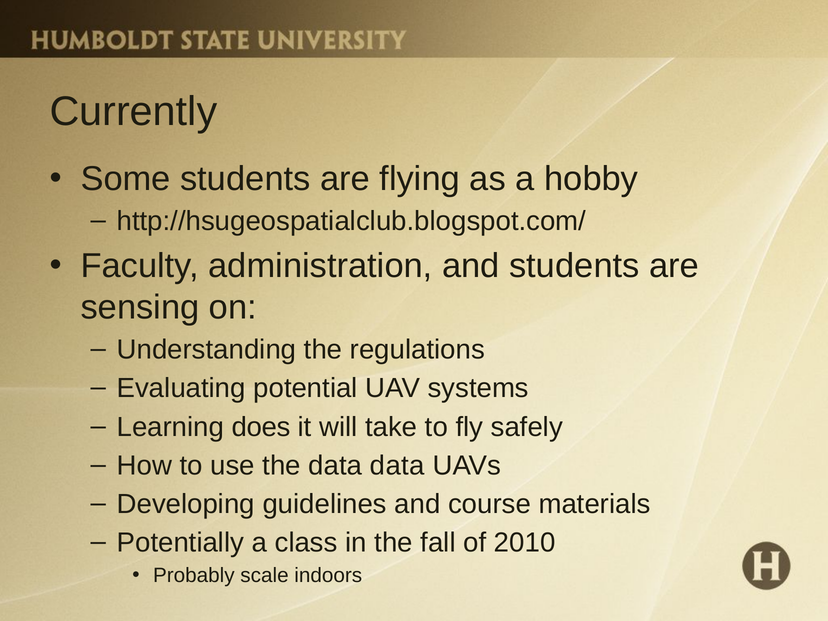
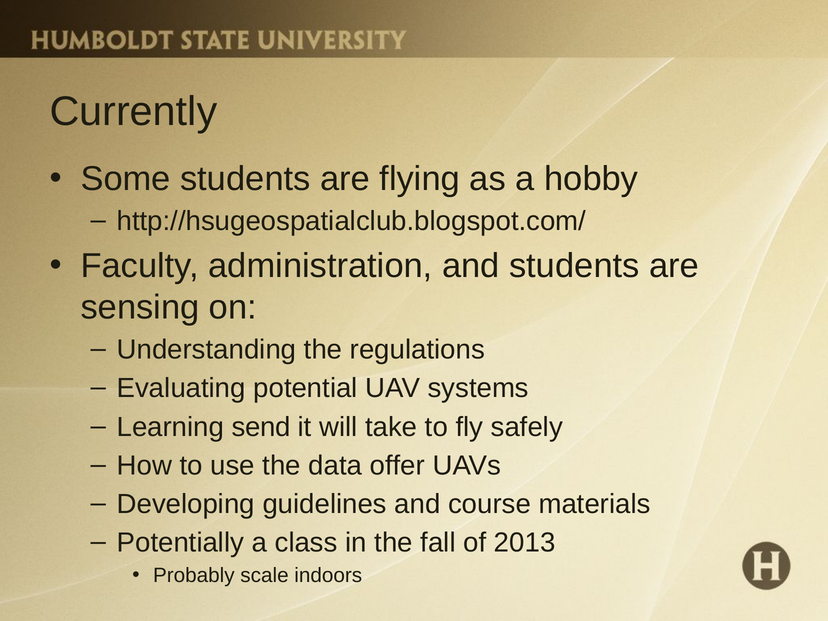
does: does -> send
data data: data -> offer
2010: 2010 -> 2013
